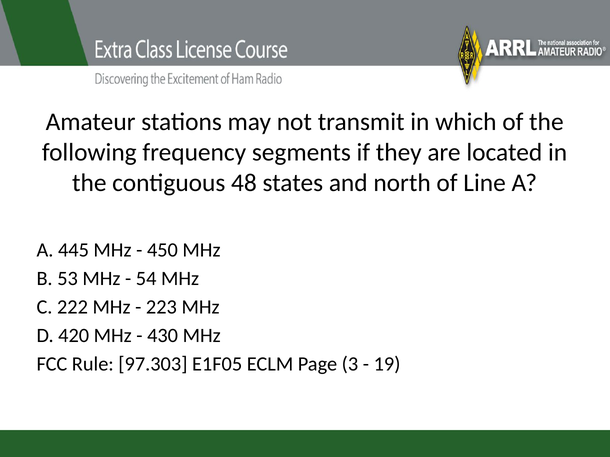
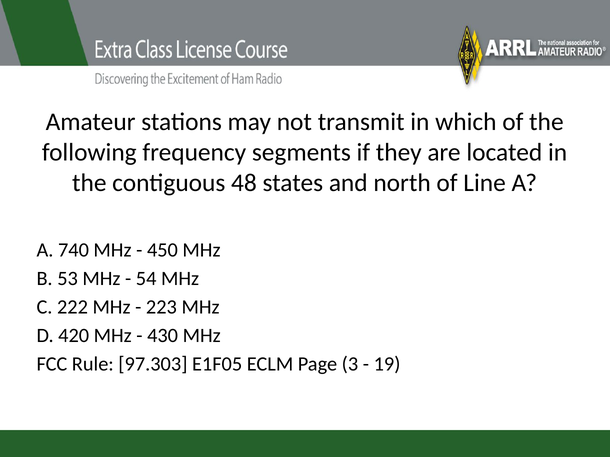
445: 445 -> 740
